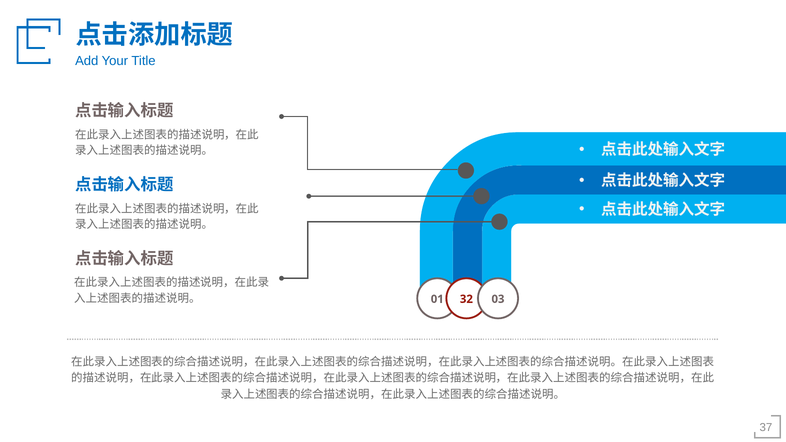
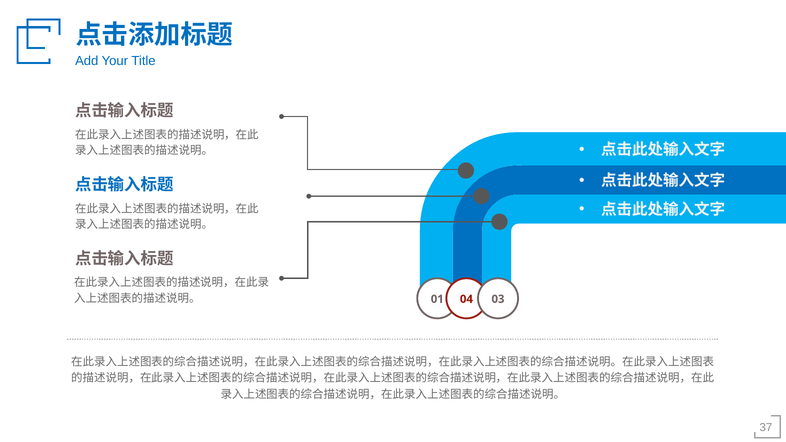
32: 32 -> 04
